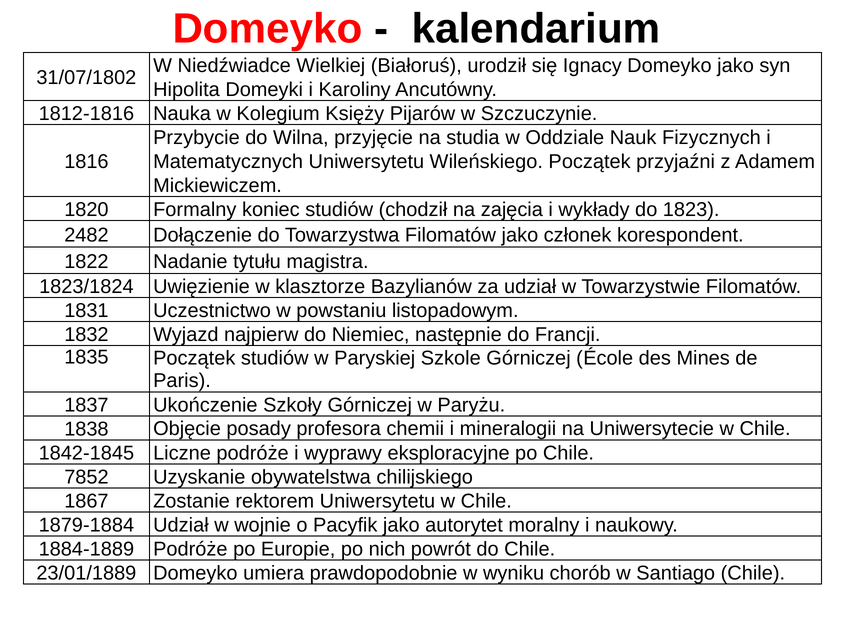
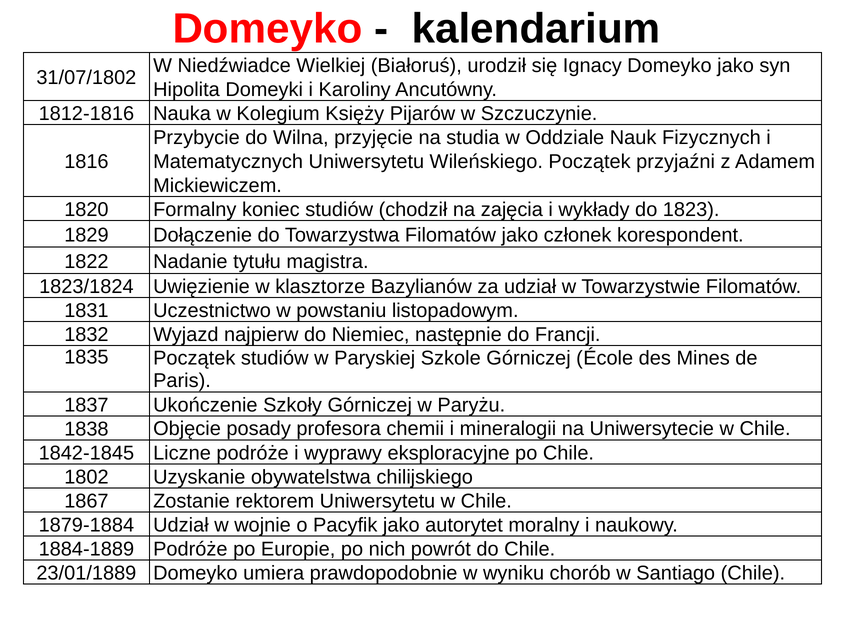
2482: 2482 -> 1829
7852: 7852 -> 1802
